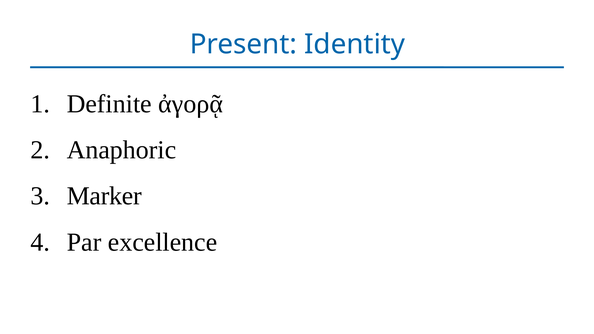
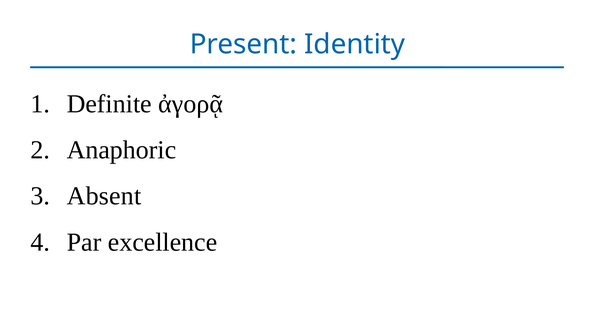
Marker: Marker -> Absent
